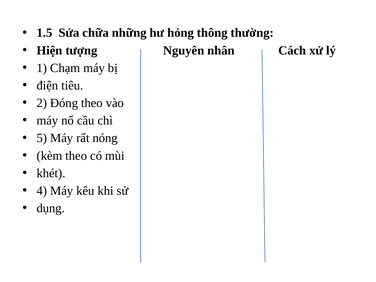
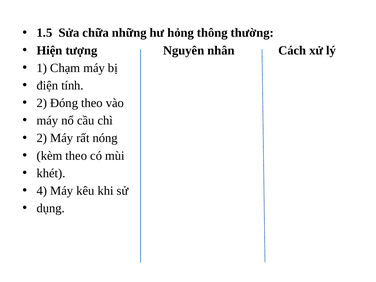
tiêu: tiêu -> tính
5 at (42, 138): 5 -> 2
